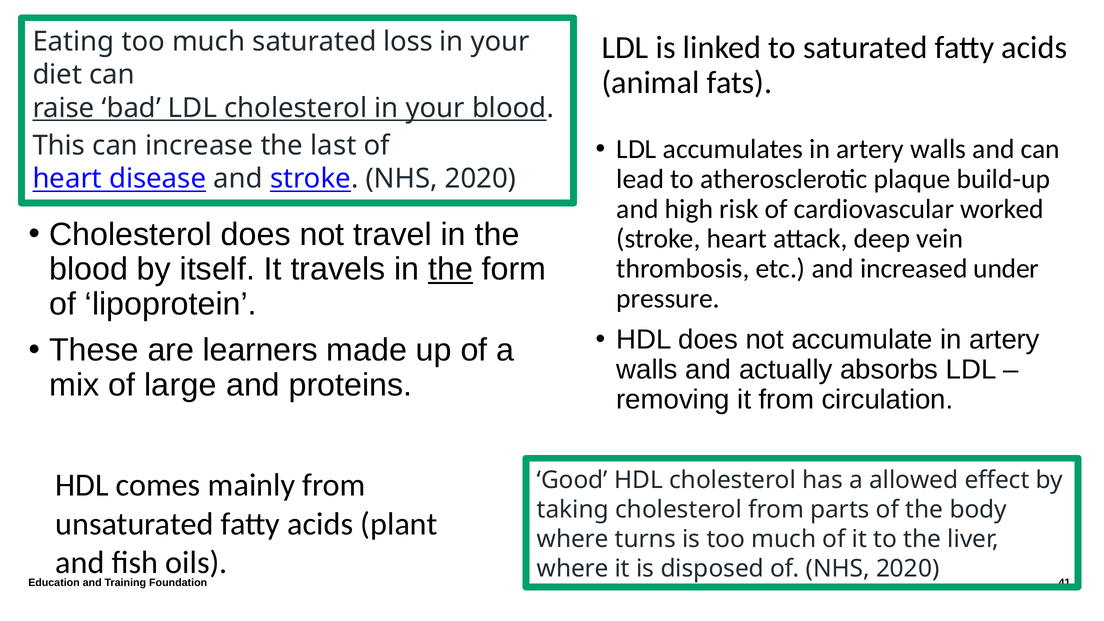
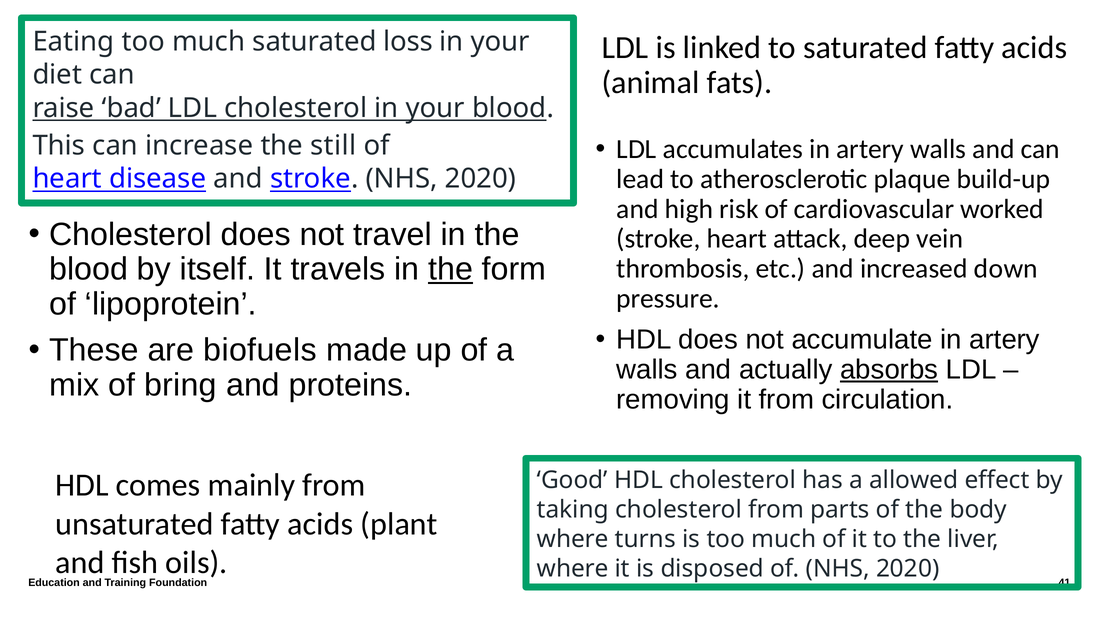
last: last -> still
under: under -> down
learners: learners -> biofuels
absorbs underline: none -> present
large: large -> bring
